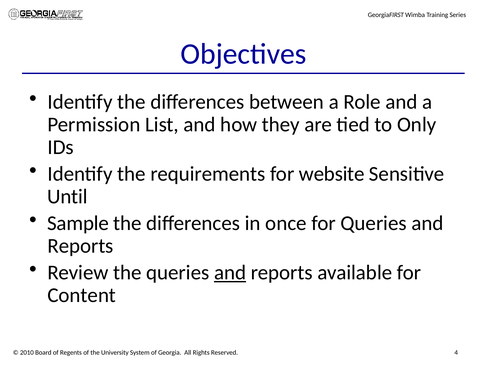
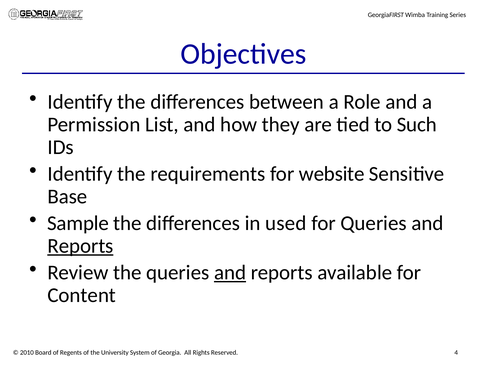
Only: Only -> Such
Until: Until -> Base
once: once -> used
Reports at (80, 245) underline: none -> present
